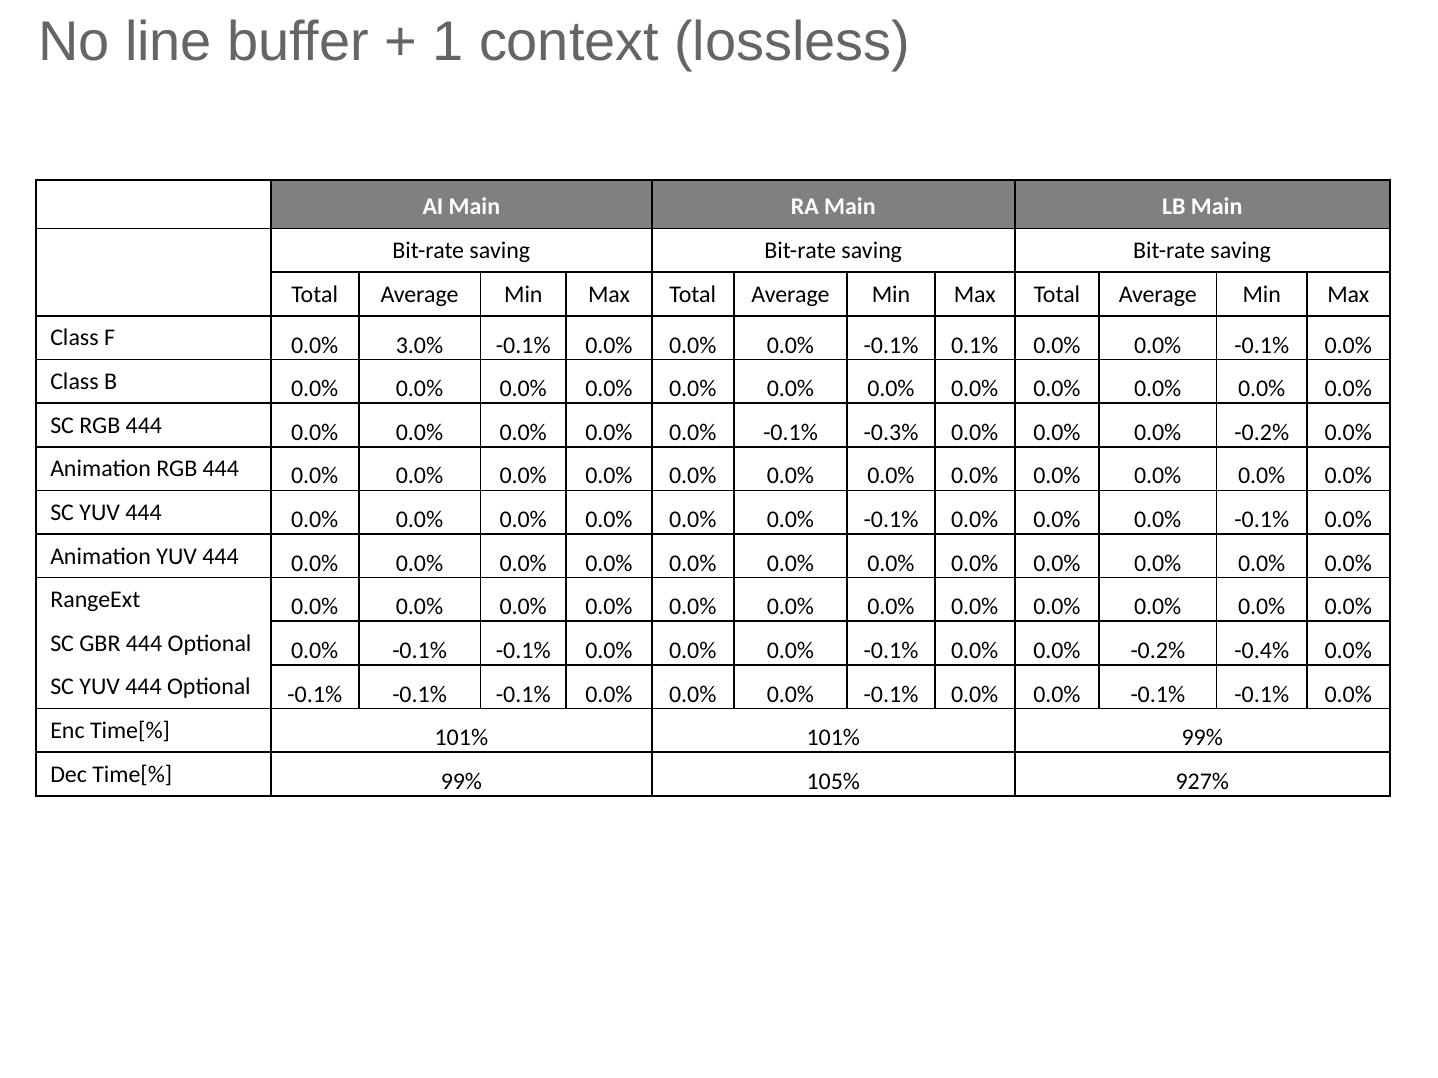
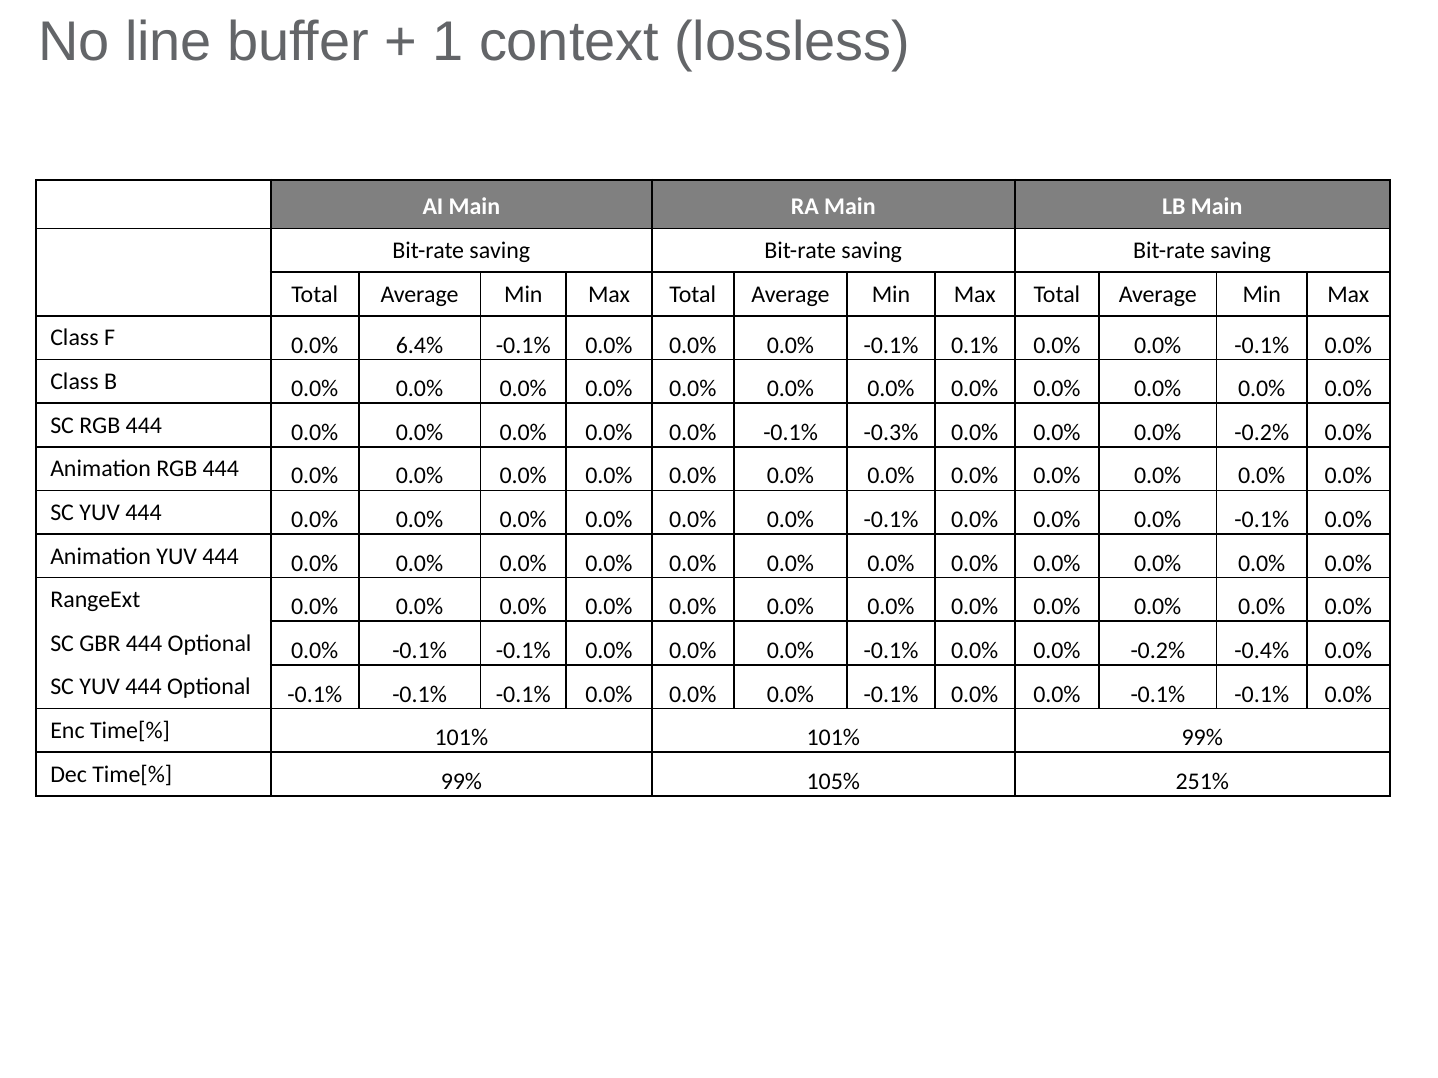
3.0%: 3.0% -> 6.4%
927%: 927% -> 251%
